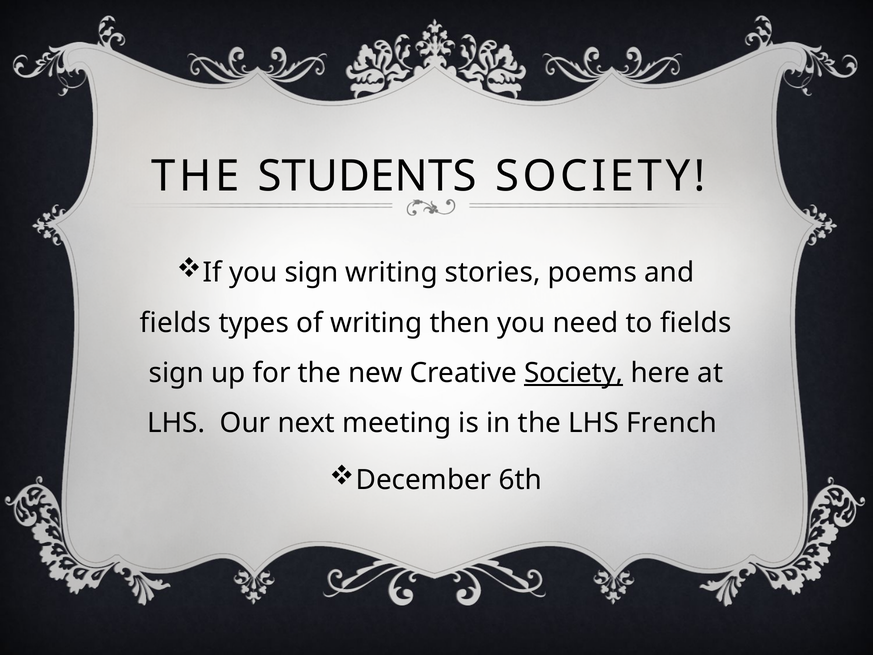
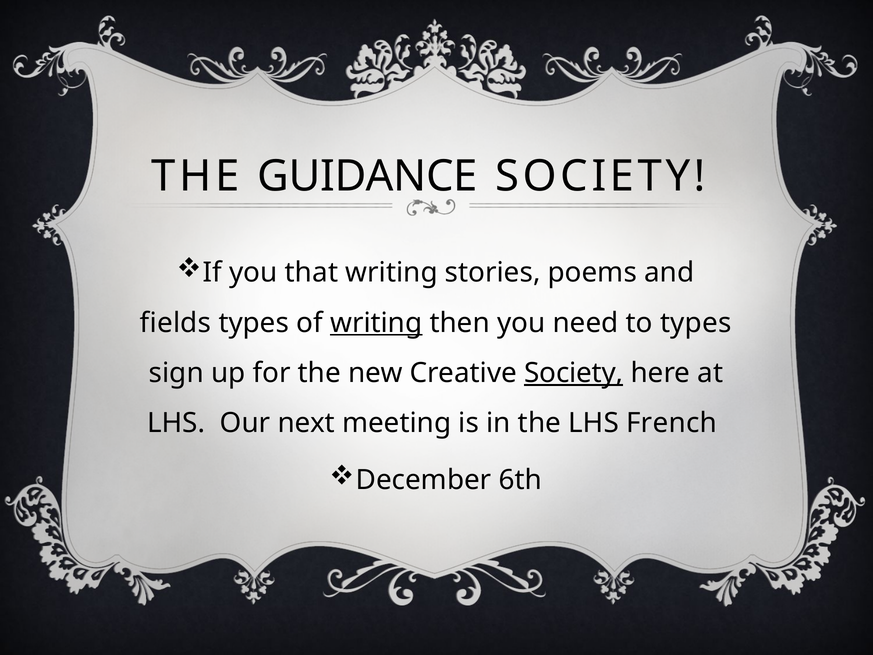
STUDENTS: STUDENTS -> GUIDANCE
you sign: sign -> that
writing at (376, 323) underline: none -> present
to fields: fields -> types
